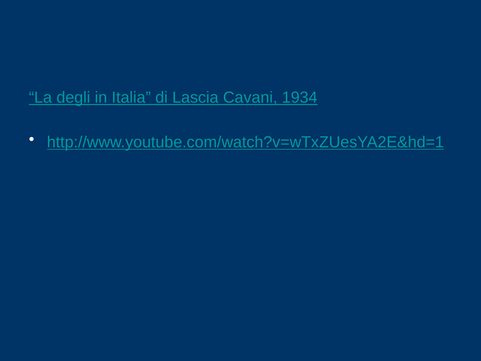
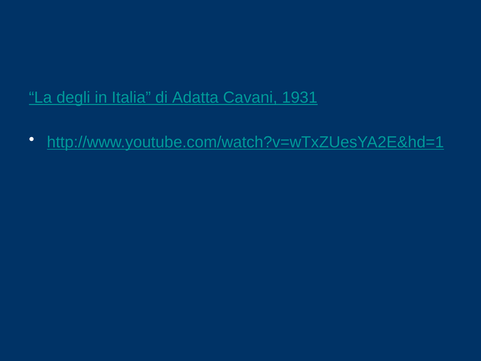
Lascia: Lascia -> Adatta
1934: 1934 -> 1931
